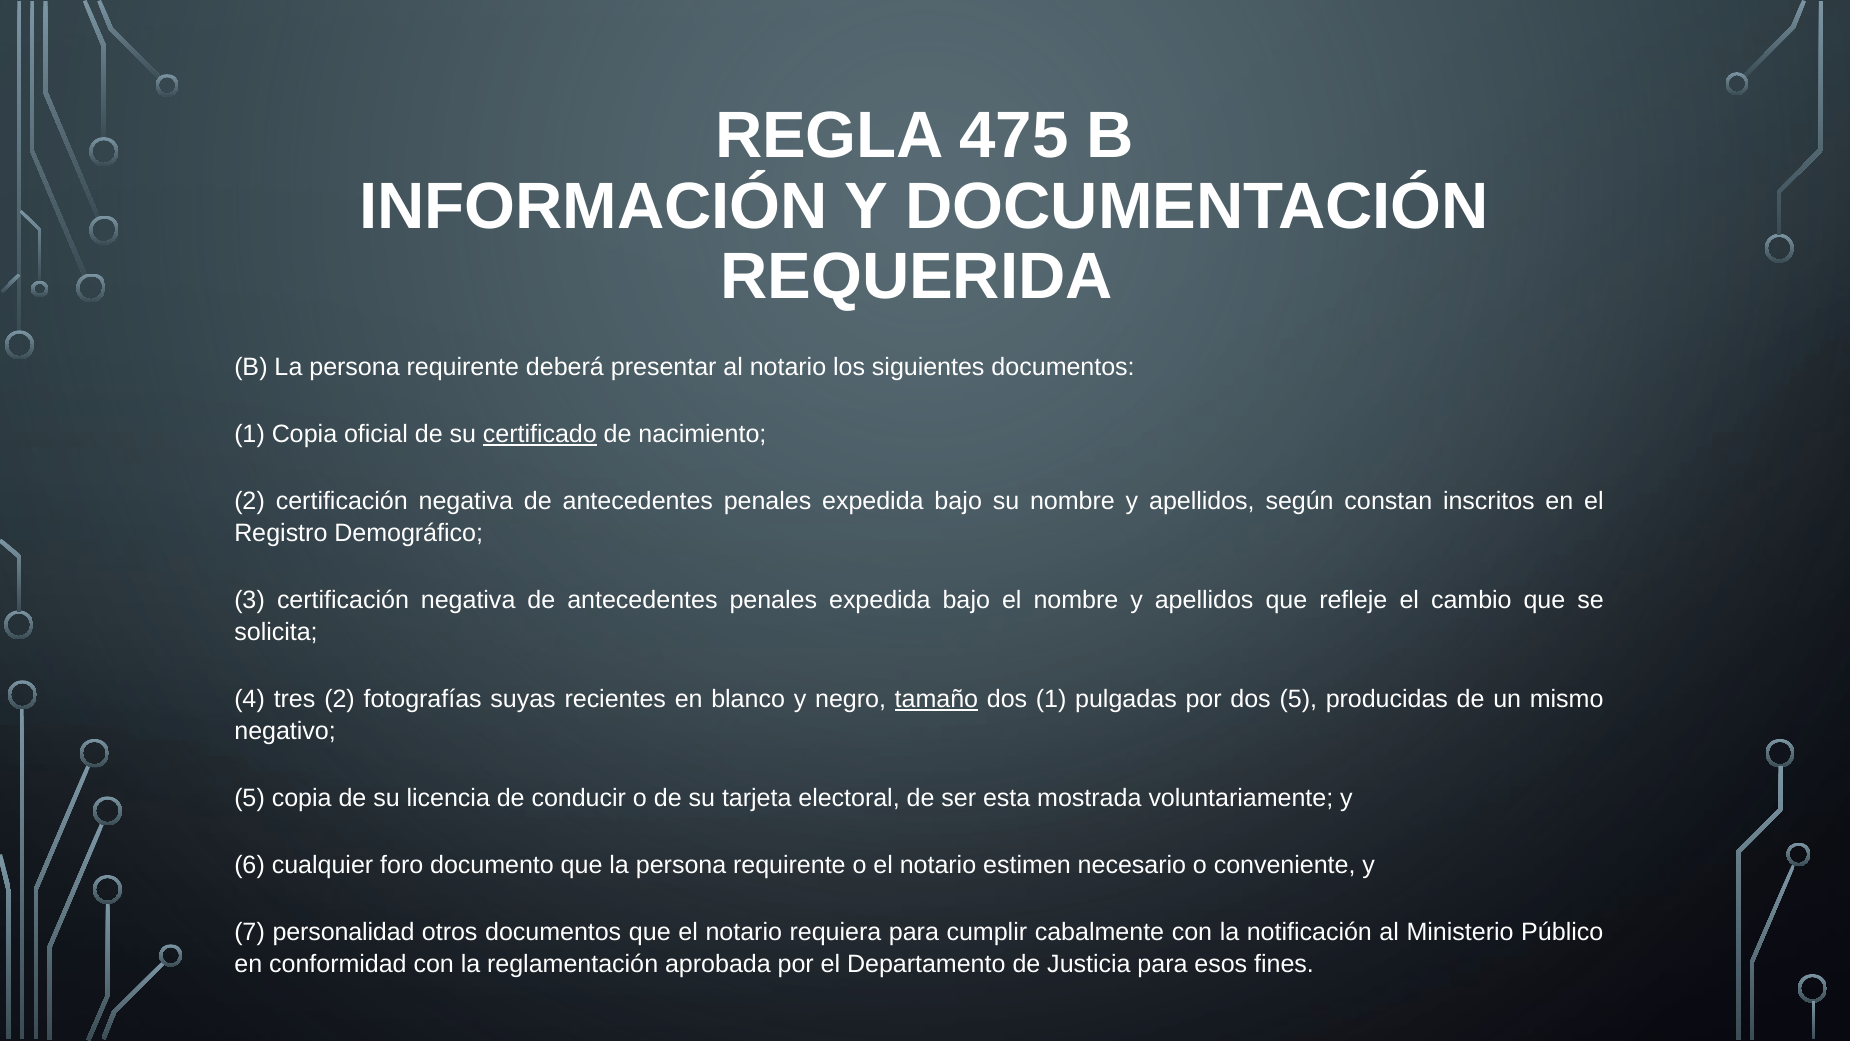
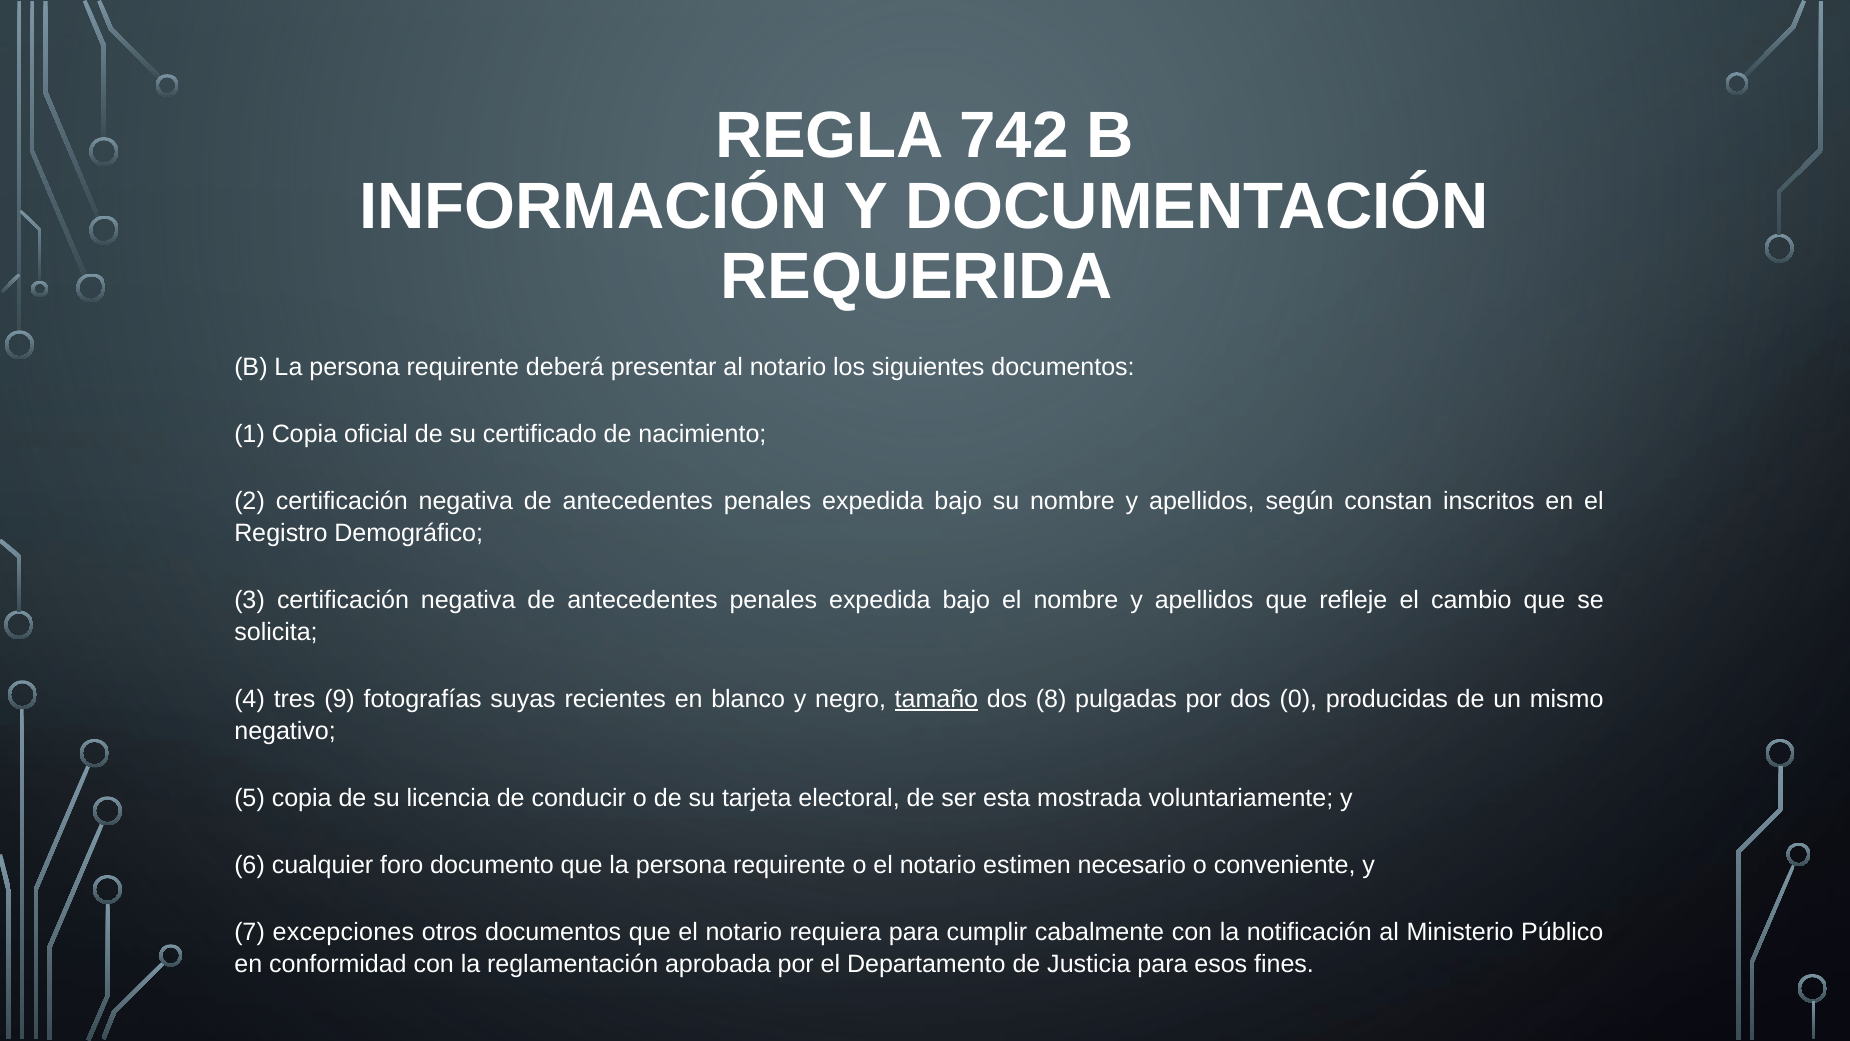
475: 475 -> 742
certificado underline: present -> none
tres 2: 2 -> 9
dos 1: 1 -> 8
dos 5: 5 -> 0
personalidad: personalidad -> excepciones
